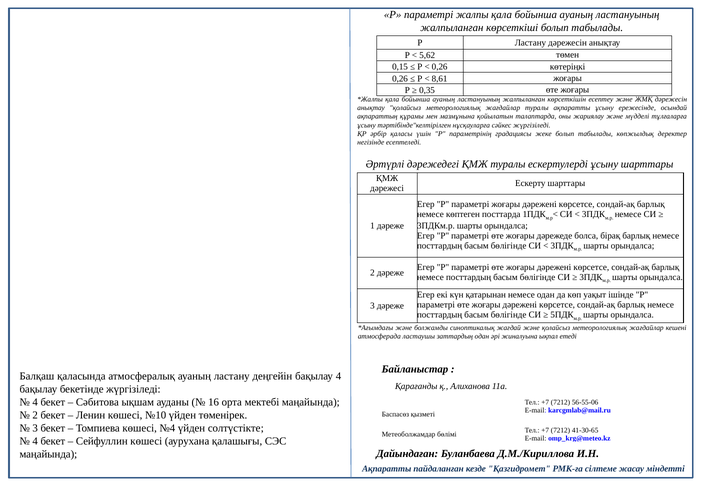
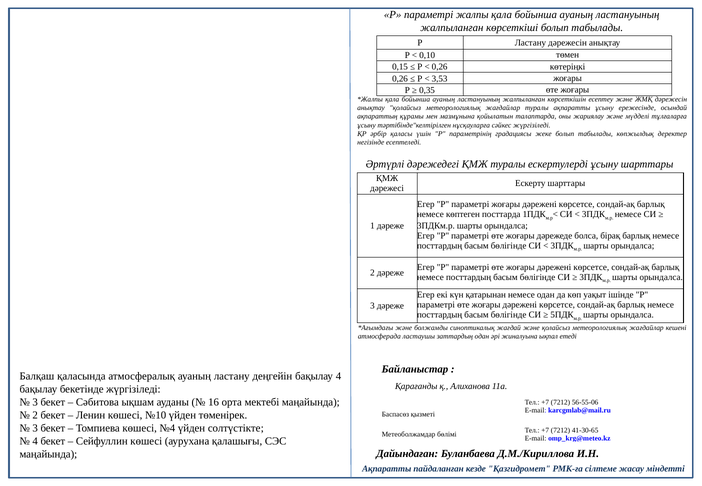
5,62: 5,62 -> 0,10
8,61: 8,61 -> 3,53
4 at (35, 402): 4 -> 3
